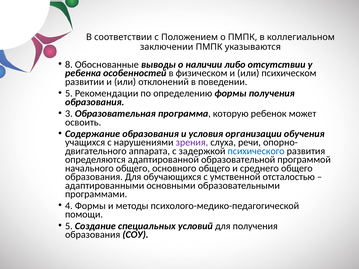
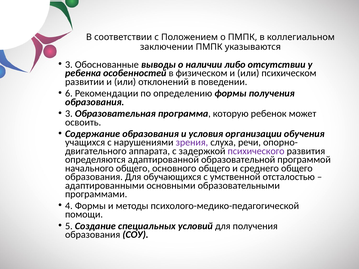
8 at (69, 65): 8 -> 3
5 at (69, 93): 5 -> 6
психического colour: blue -> purple
